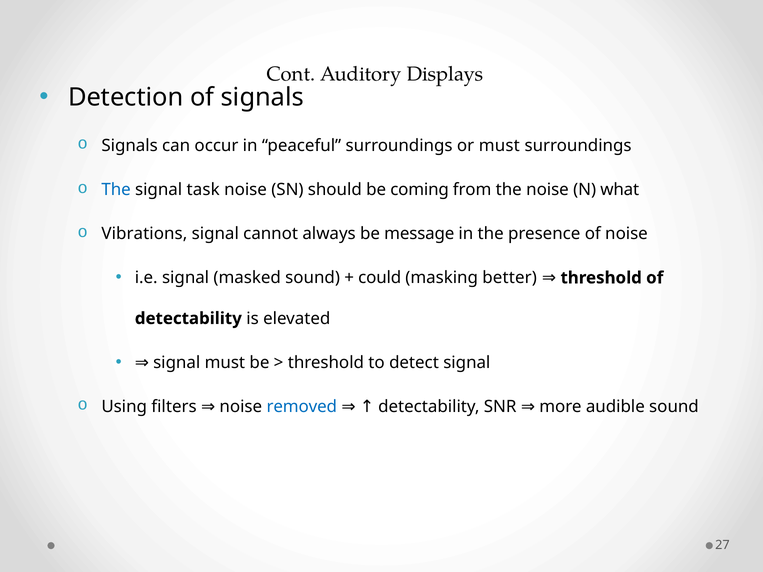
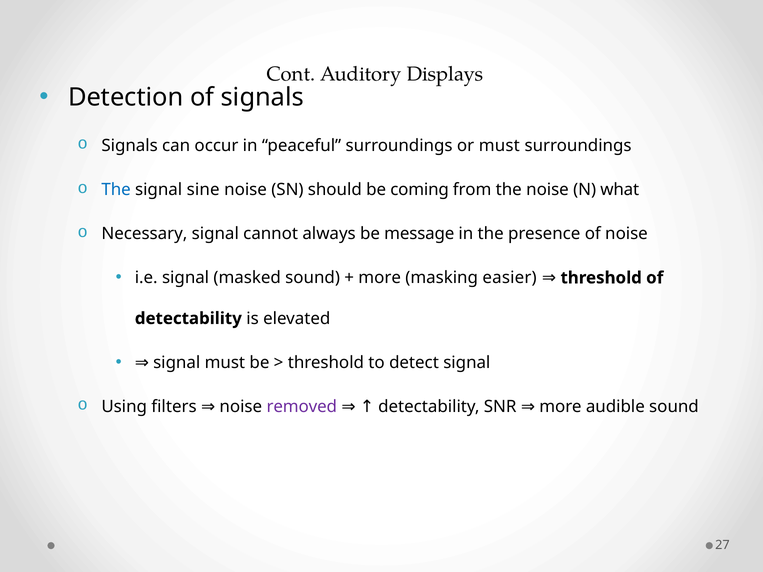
task: task -> sine
Vibrations: Vibrations -> Necessary
could at (380, 278): could -> more
better: better -> easier
removed colour: blue -> purple
